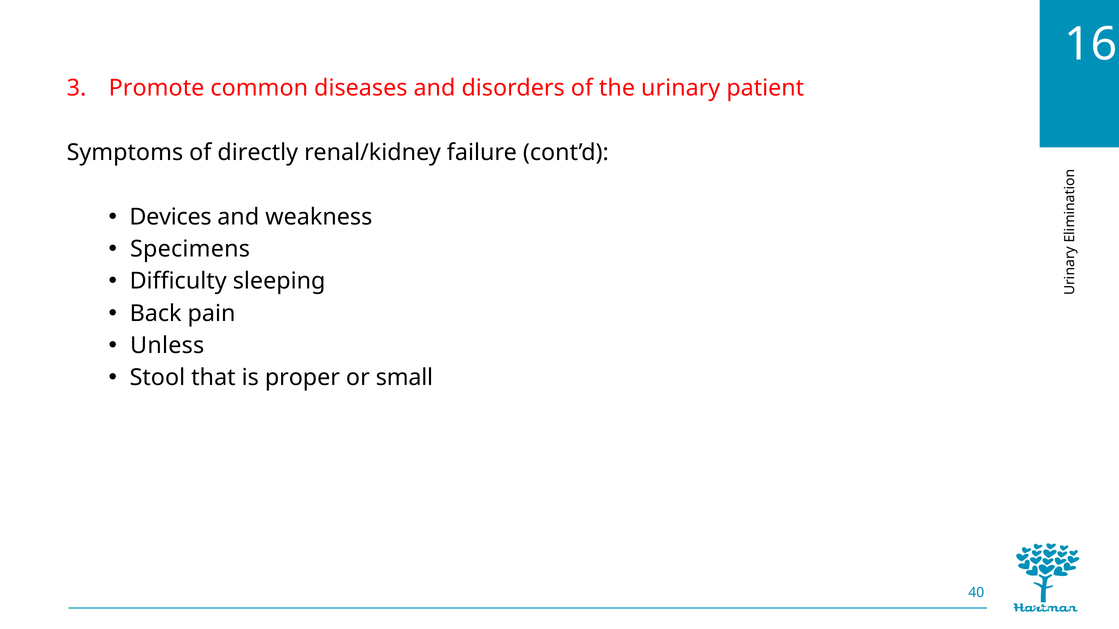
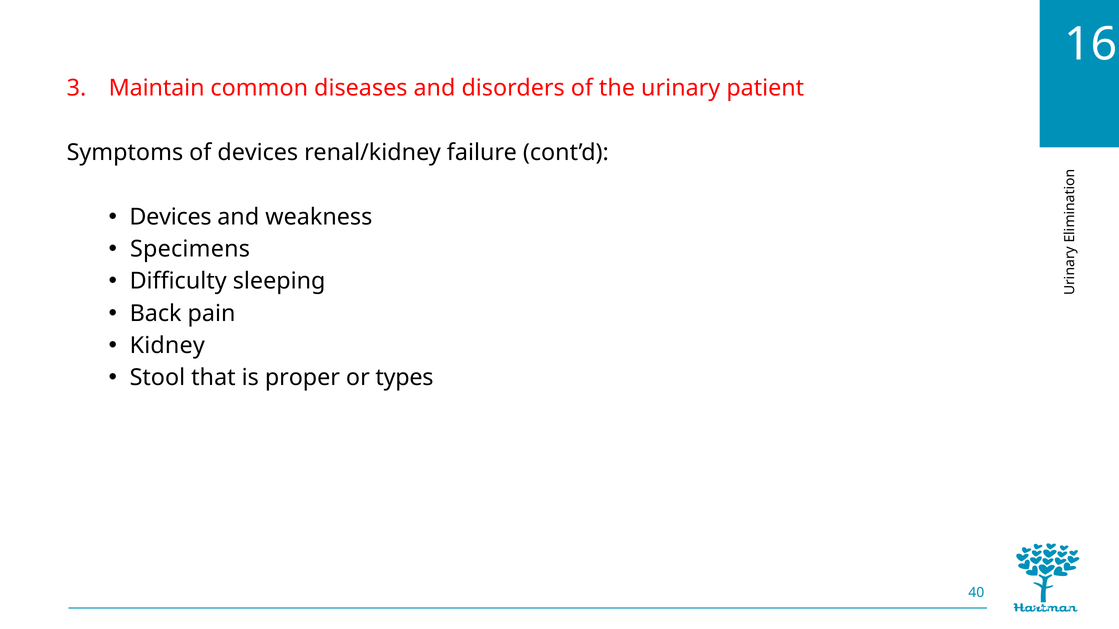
Promote: Promote -> Maintain
of directly: directly -> devices
Unless: Unless -> Kidney
small: small -> types
